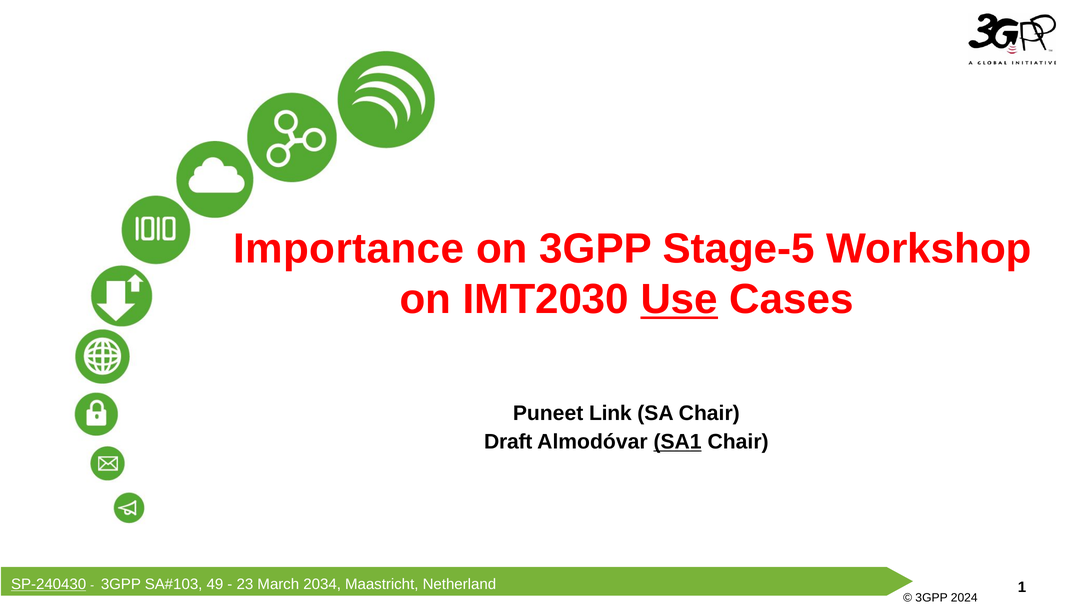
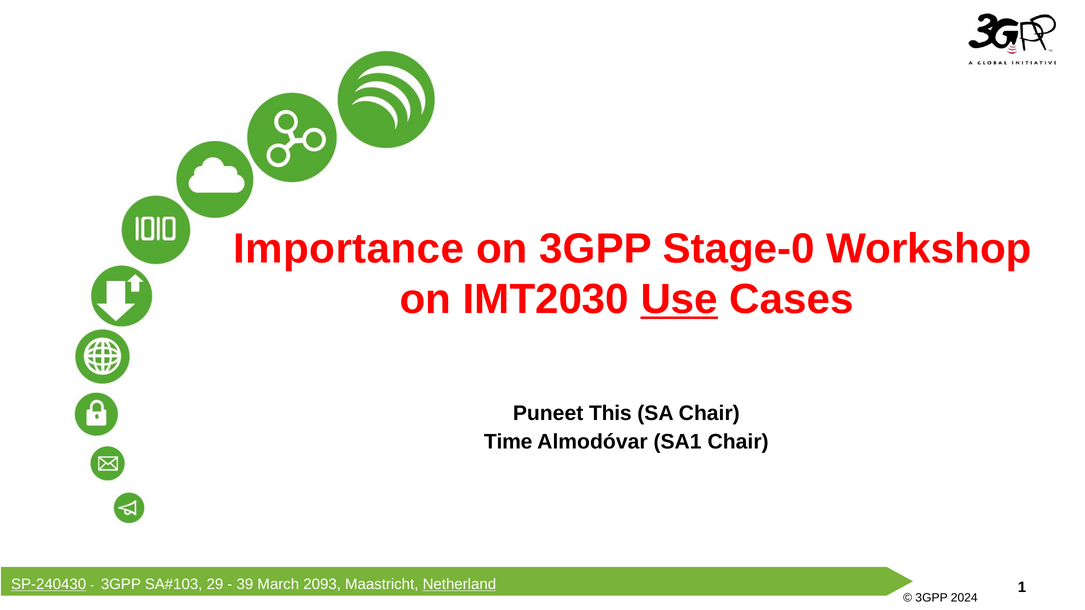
Stage-5: Stage-5 -> Stage-0
Link: Link -> This
Draft: Draft -> Time
SA1 underline: present -> none
49: 49 -> 29
23: 23 -> 39
2034: 2034 -> 2093
Netherland underline: none -> present
